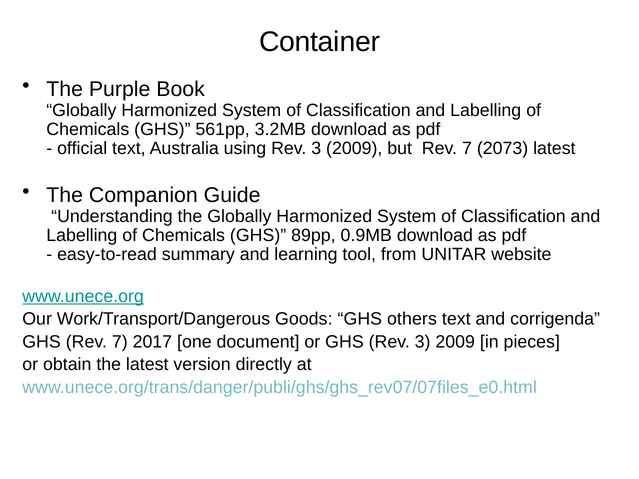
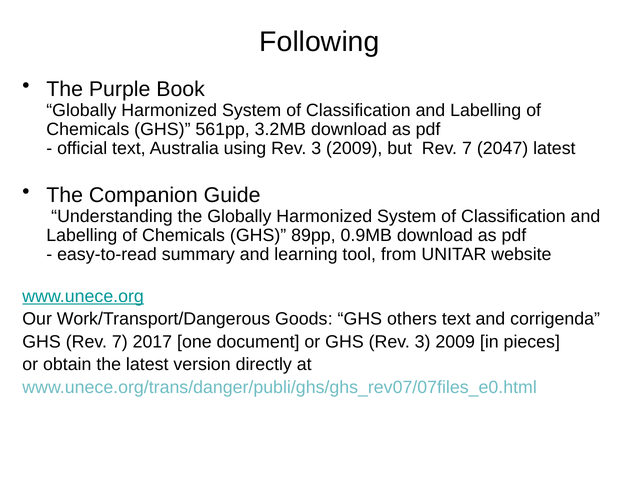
Container: Container -> Following
2073: 2073 -> 2047
